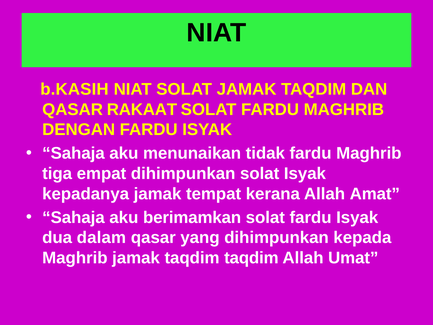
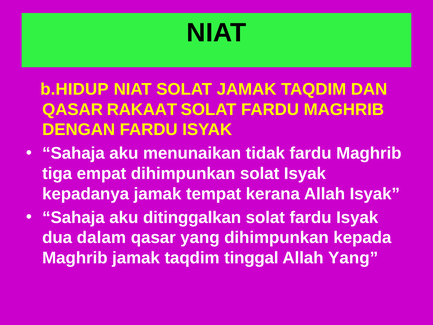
b.KASIH: b.KASIH -> b.HIDUP
Allah Amat: Amat -> Isyak
berimamkan: berimamkan -> ditinggalkan
taqdim taqdim: taqdim -> tinggal
Allah Umat: Umat -> Yang
